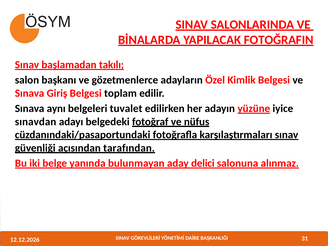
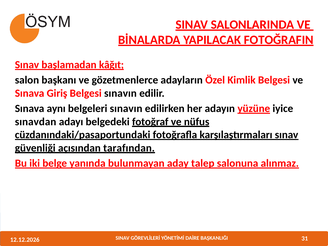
takılı: takılı -> kâğıt
Belgesi toplam: toplam -> sınavın
belgeleri tuvalet: tuvalet -> sınavın
delici: delici -> talep
